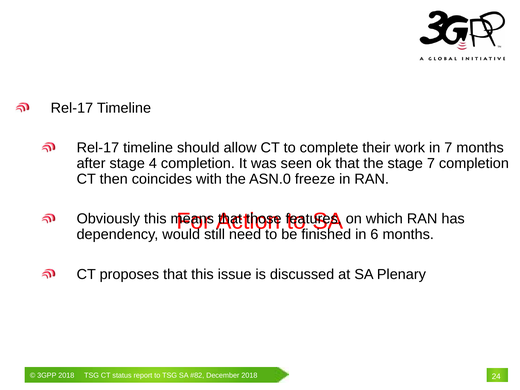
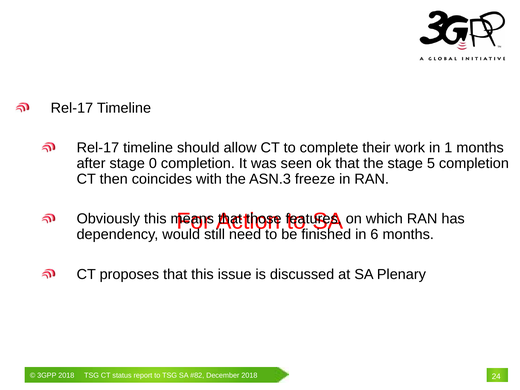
in 7: 7 -> 1
4: 4 -> 0
stage 7: 7 -> 5
ASN.0: ASN.0 -> ASN.3
